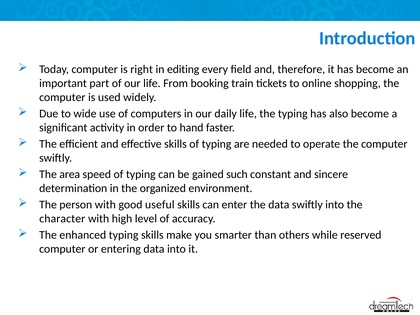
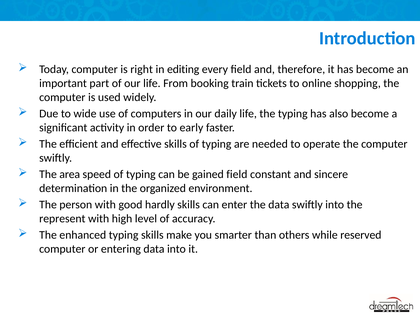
hand: hand -> early
gained such: such -> field
useful: useful -> hardly
character: character -> represent
